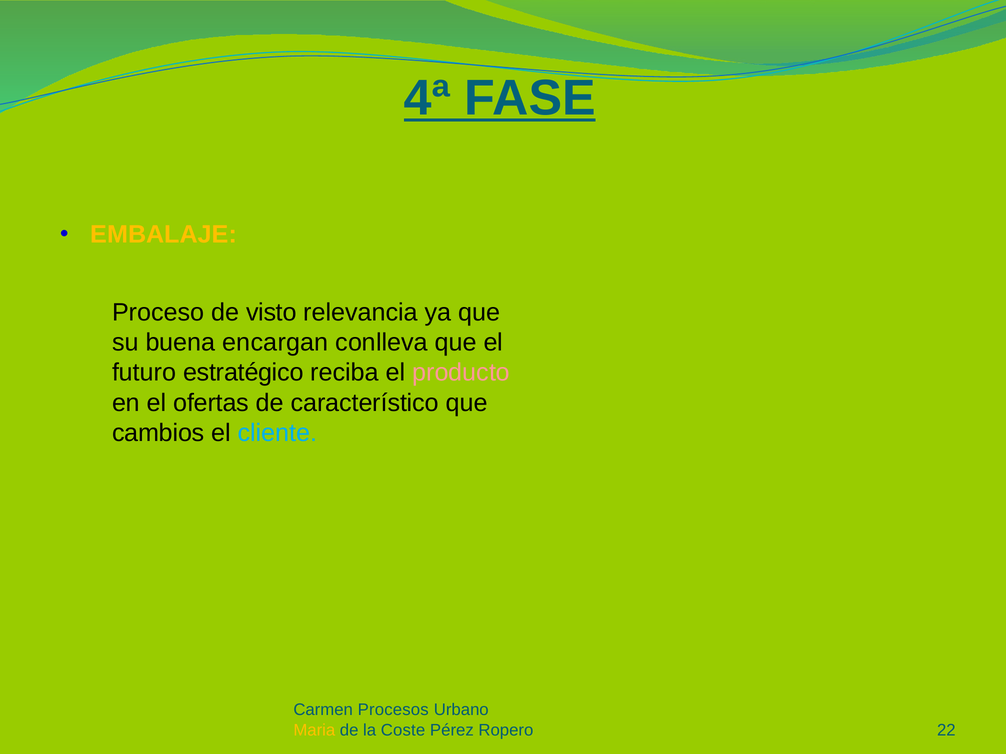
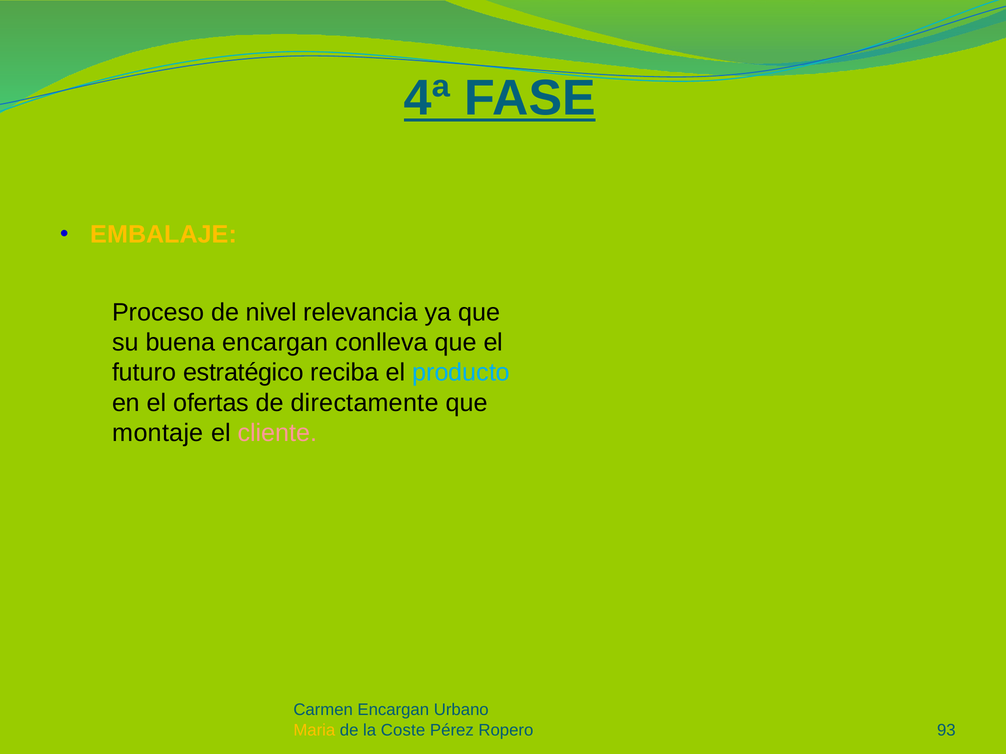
visto: visto -> nivel
producto colour: pink -> light blue
característico: característico -> directamente
cambios: cambios -> montaje
cliente colour: light blue -> pink
Carmen Procesos: Procesos -> Encargan
22: 22 -> 93
